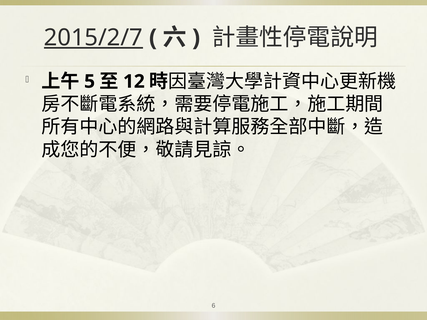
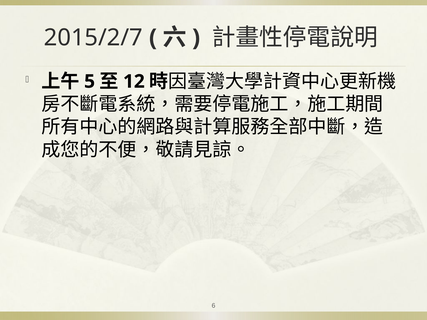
2015/2/7 underline: present -> none
